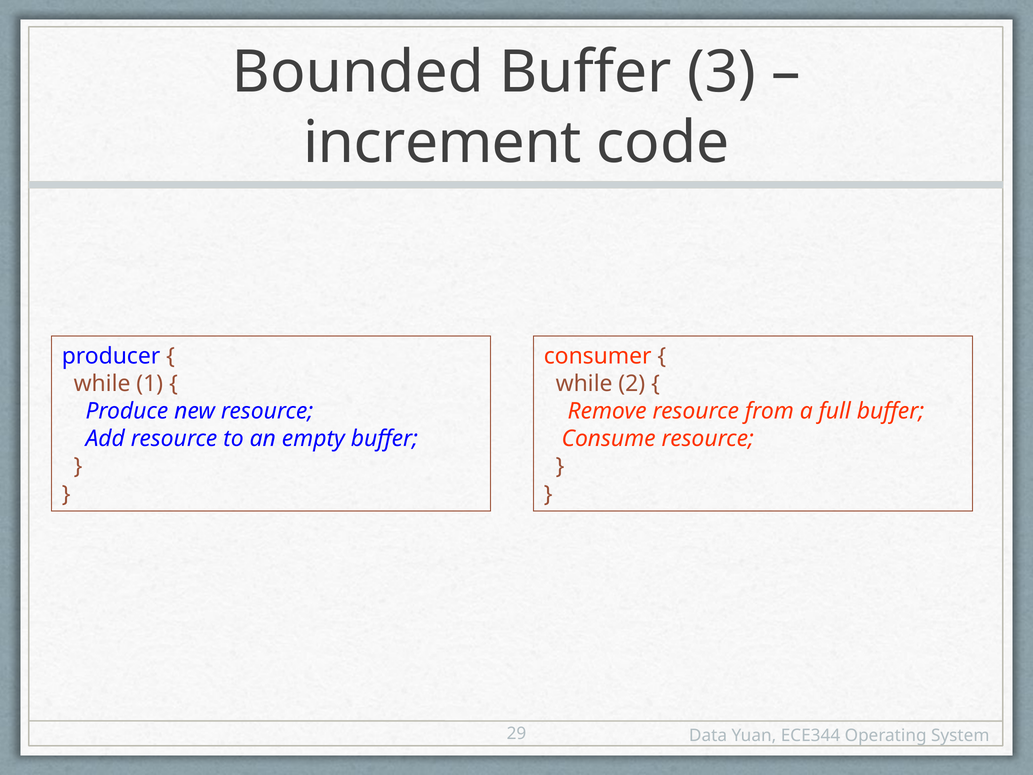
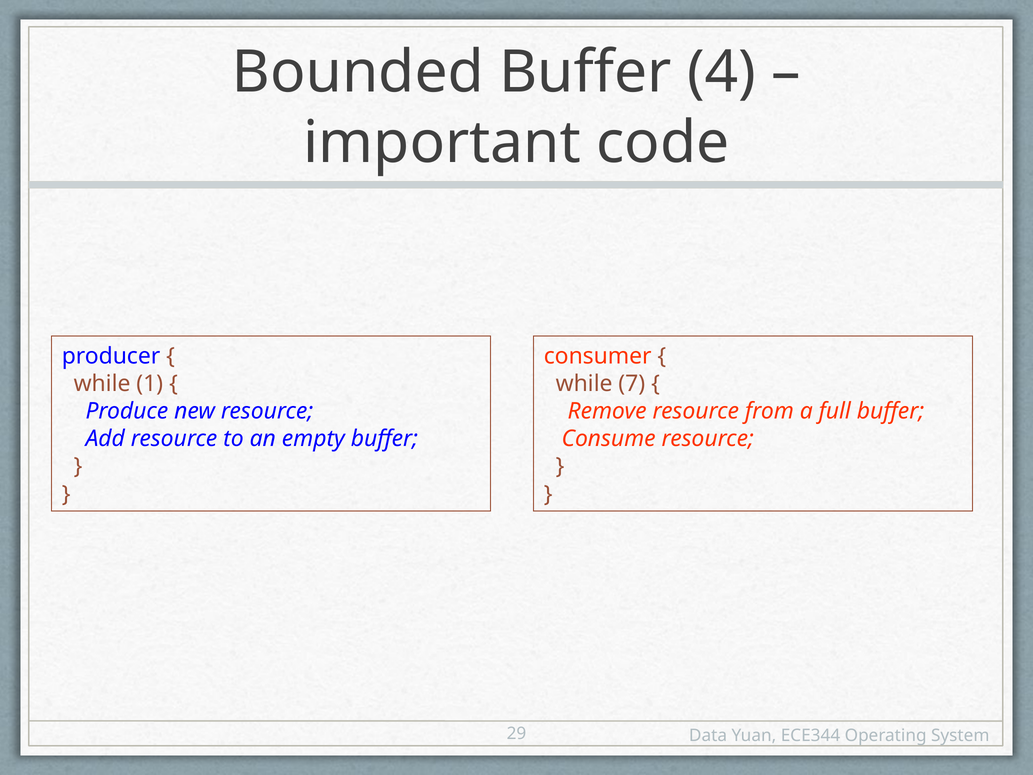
3: 3 -> 4
increment: increment -> important
2: 2 -> 7
